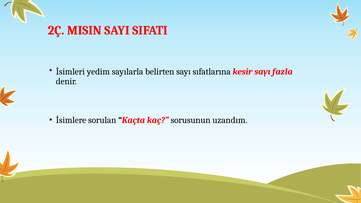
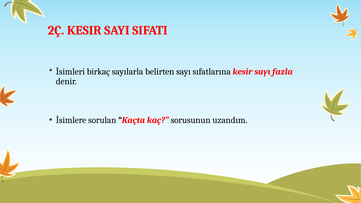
2Ç MISIN: MISIN -> KESIR
yedim: yedim -> birkaç
